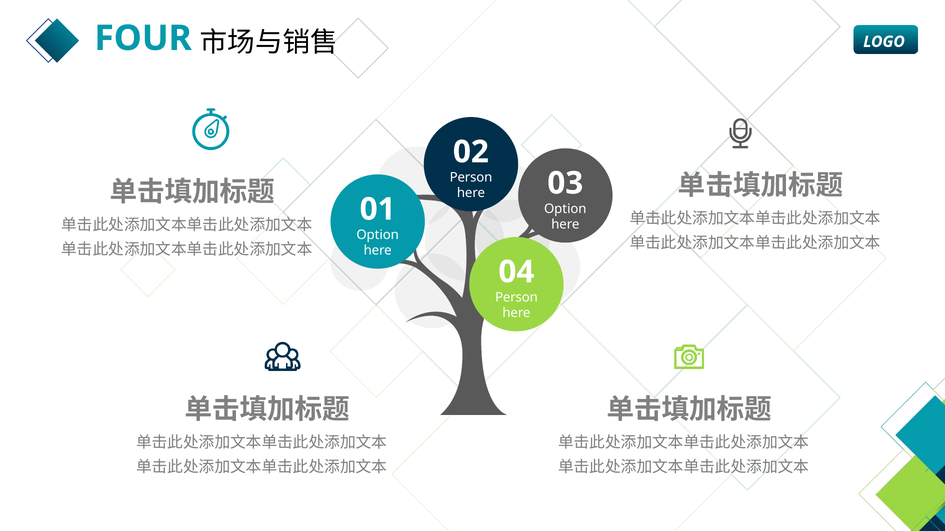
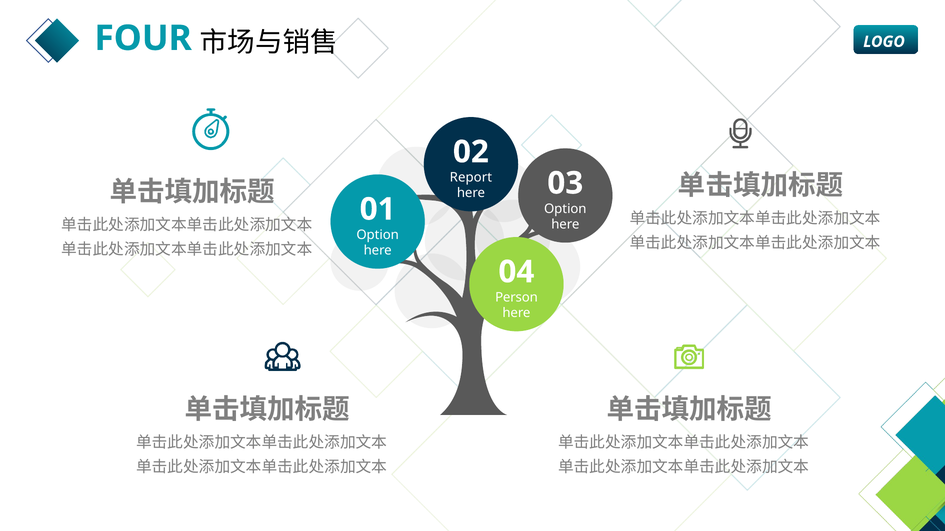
Person at (471, 178): Person -> Report
